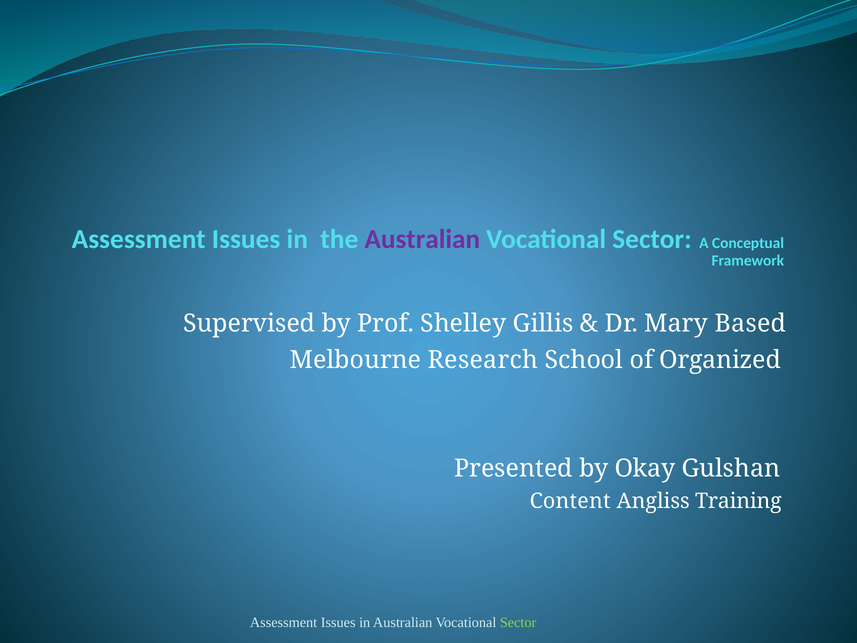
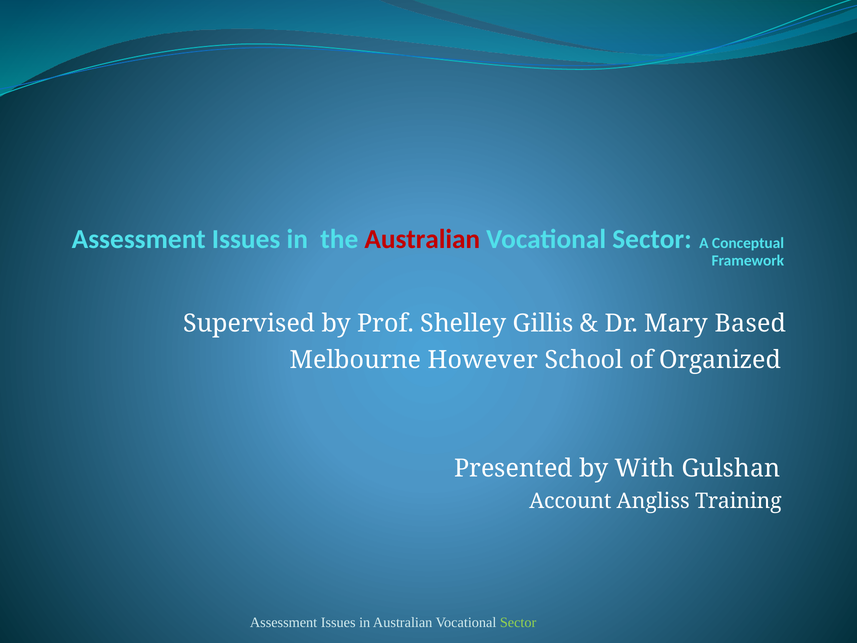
Australian at (422, 239) colour: purple -> red
Research: Research -> However
Okay: Okay -> With
Content: Content -> Account
